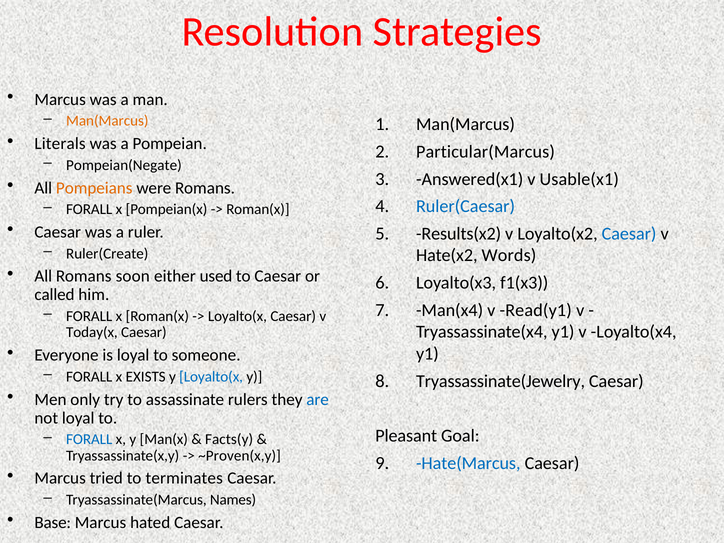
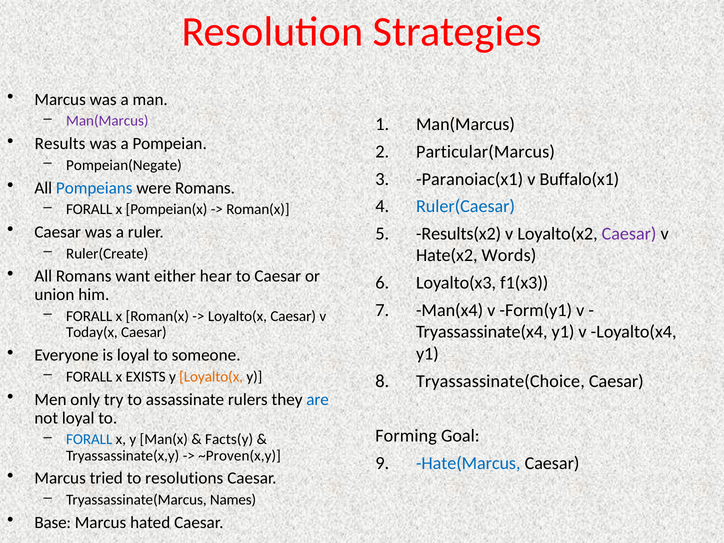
Man(Marcus at (107, 121) colour: orange -> purple
Literals: Literals -> Results
Answered(x1: Answered(x1 -> Paranoiac(x1
Usable(x1: Usable(x1 -> Buffalo(x1
Pompeians colour: orange -> blue
Caesar at (629, 234) colour: blue -> purple
soon: soon -> want
used: used -> hear
called: called -> union
Read(y1: Read(y1 -> Form(y1
Loyalto(x at (211, 377) colour: blue -> orange
Tryassassinate(Jewelry: Tryassassinate(Jewelry -> Tryassassinate(Choice
Pleasant: Pleasant -> Forming
terminates: terminates -> resolutions
